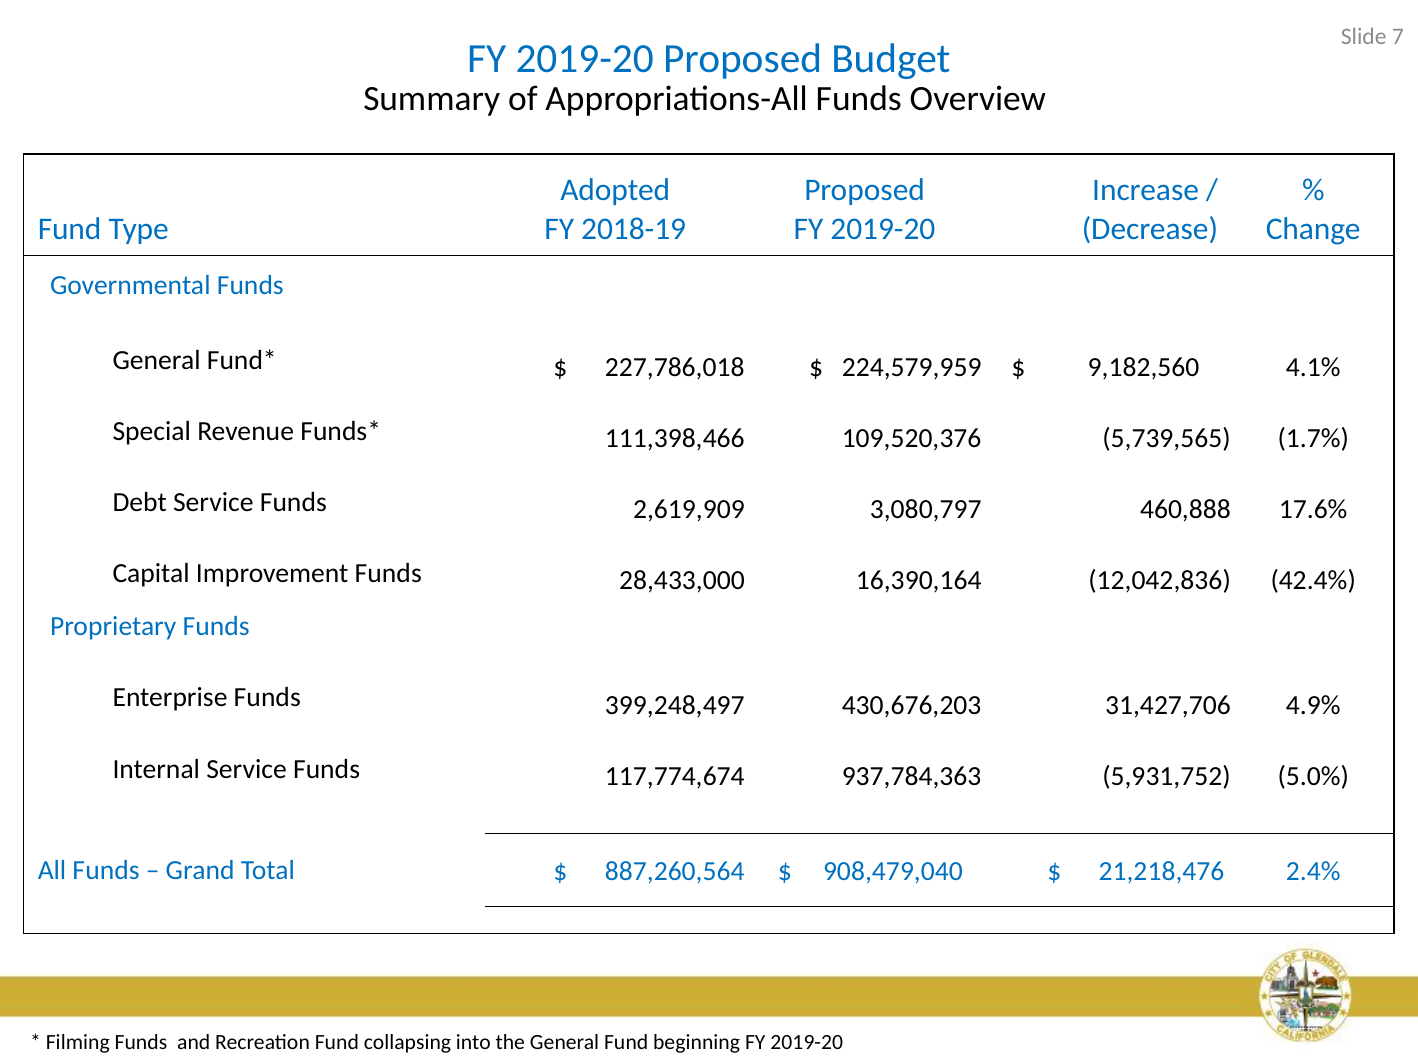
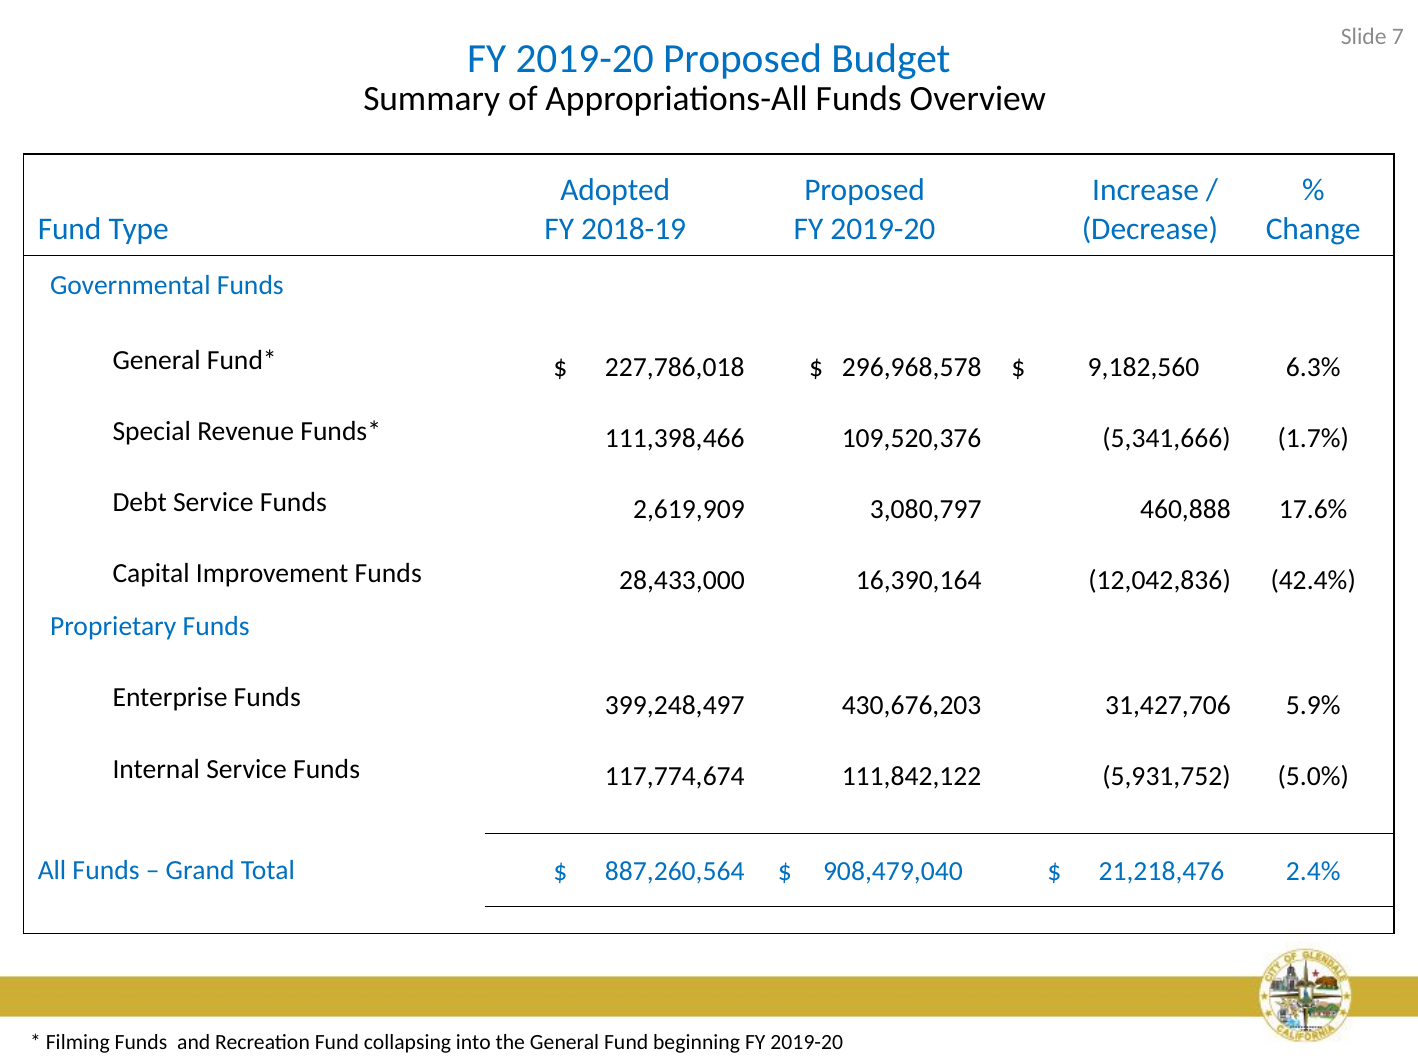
224,579,959: 224,579,959 -> 296,968,578
4.1%: 4.1% -> 6.3%
5,739,565: 5,739,565 -> 5,341,666
4.9%: 4.9% -> 5.9%
937,784,363: 937,784,363 -> 111,842,122
